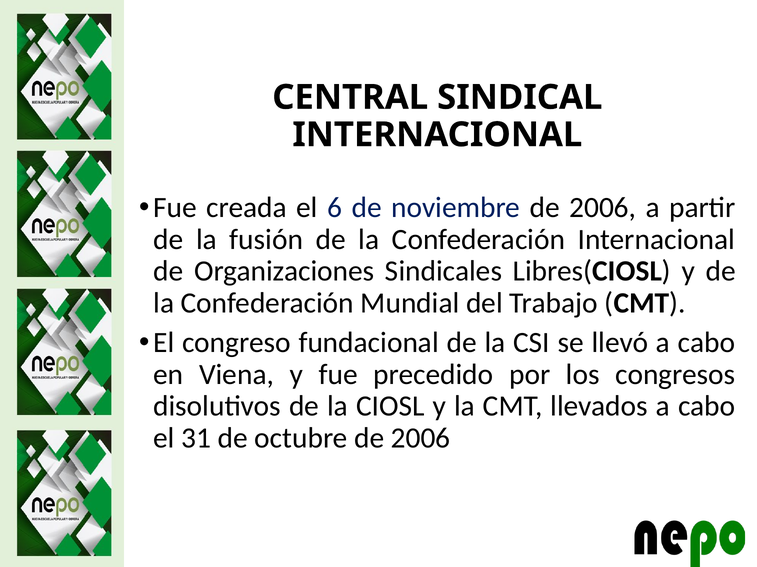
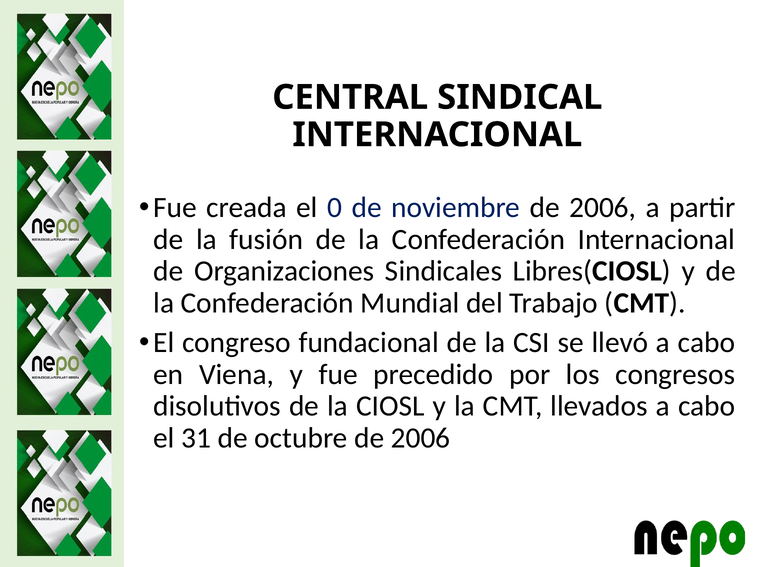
6: 6 -> 0
